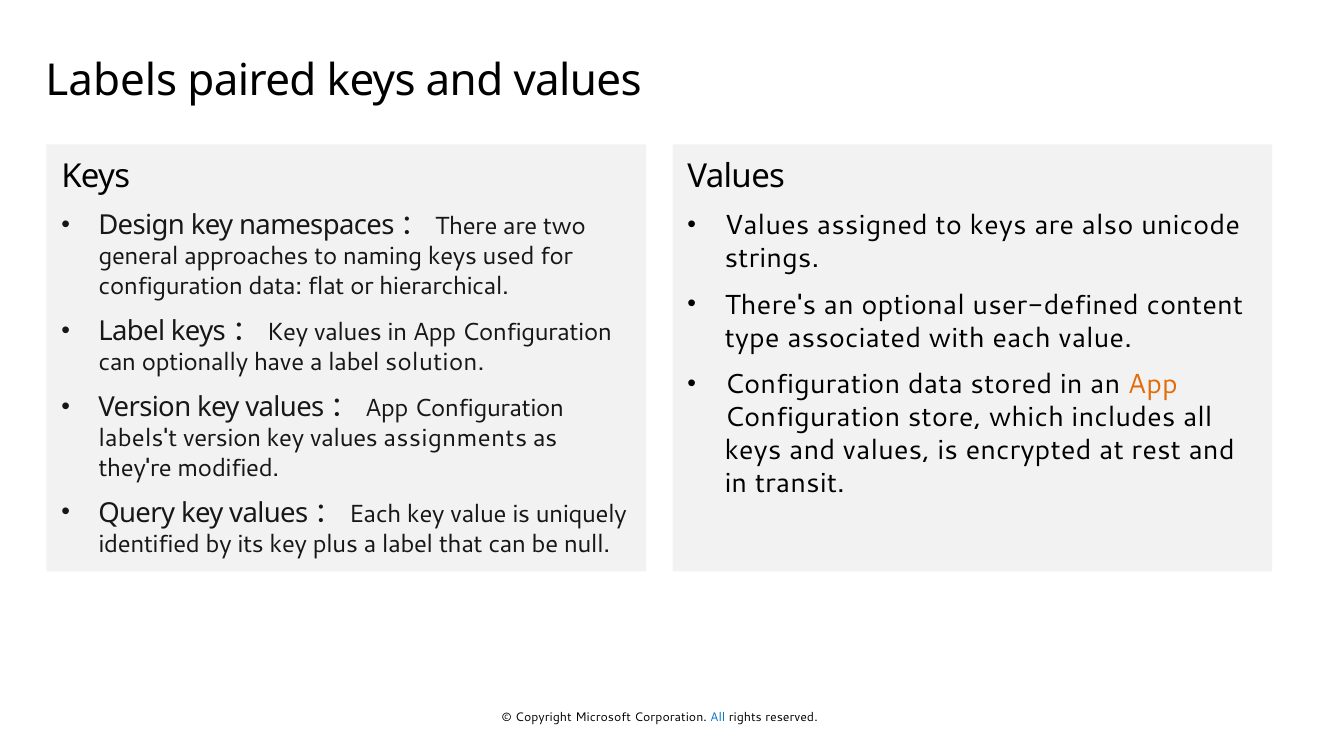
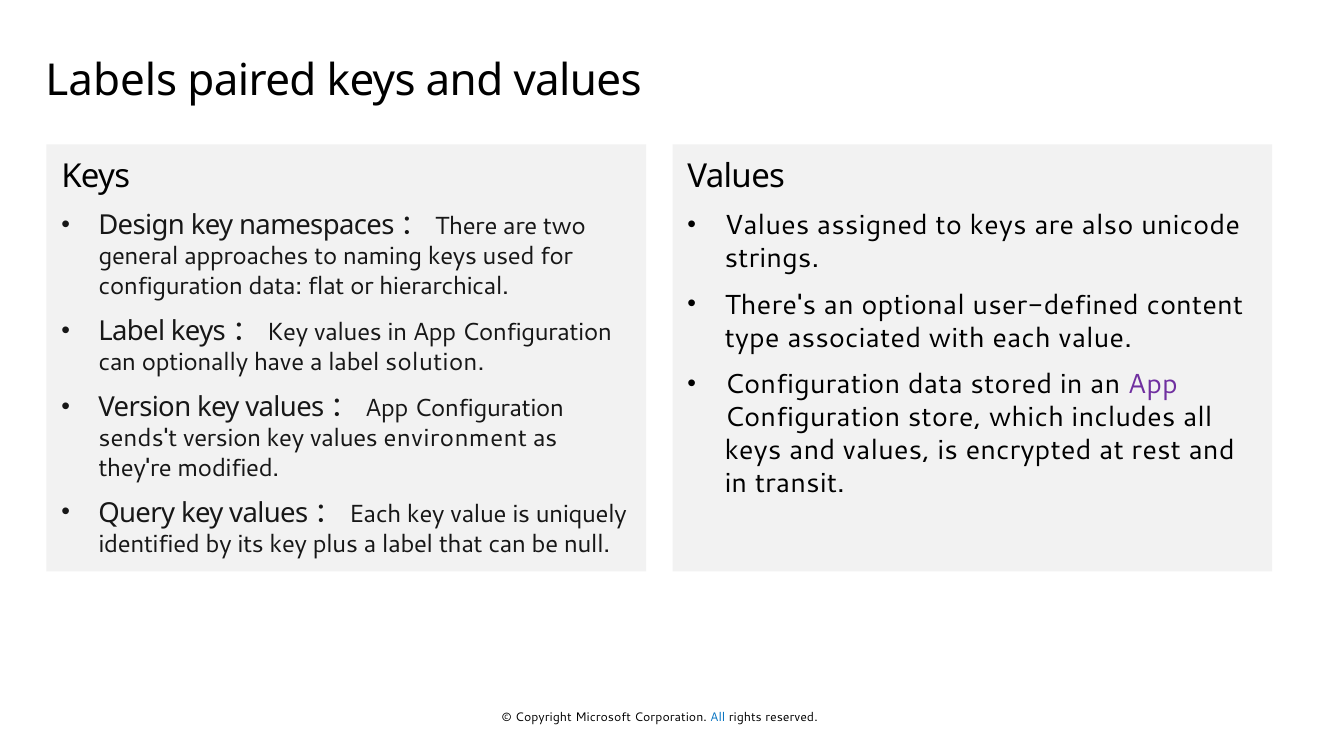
App at (1153, 384) colour: orange -> purple
labels't: labels't -> sends't
assignments: assignments -> environment
